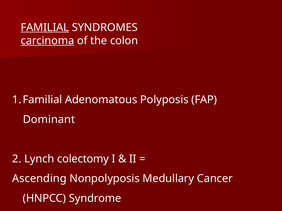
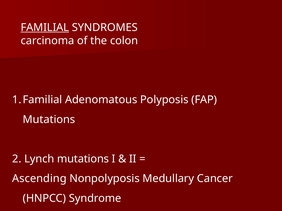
carcinoma underline: present -> none
Dominant at (49, 120): Dominant -> Mutations
Lynch colectomy: colectomy -> mutations
